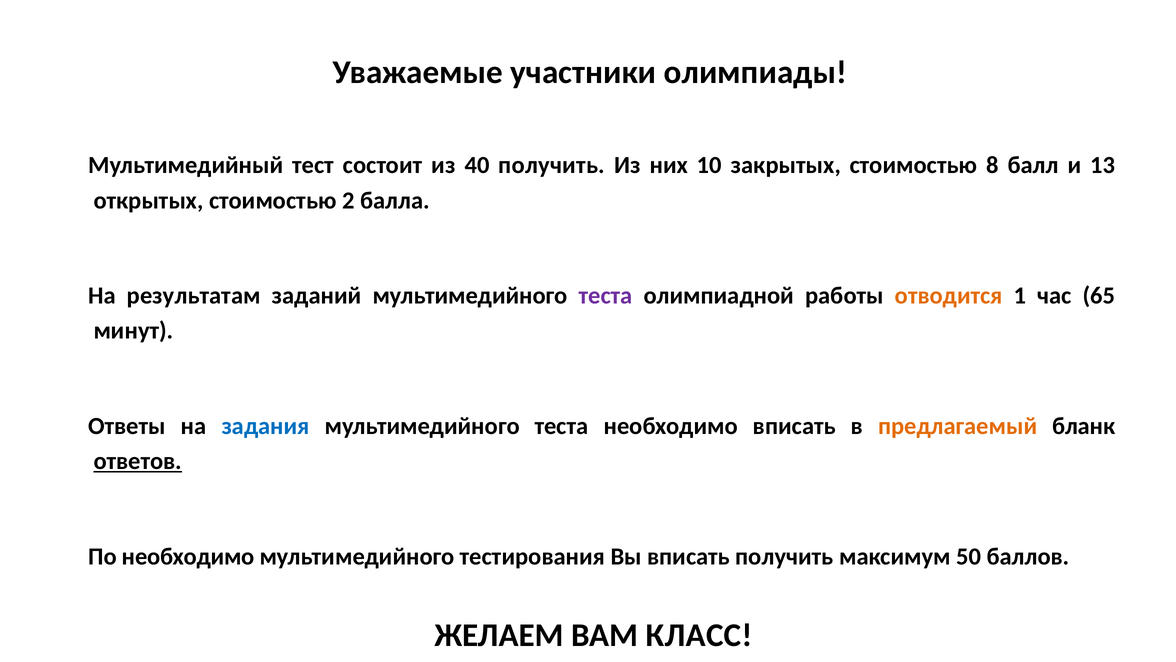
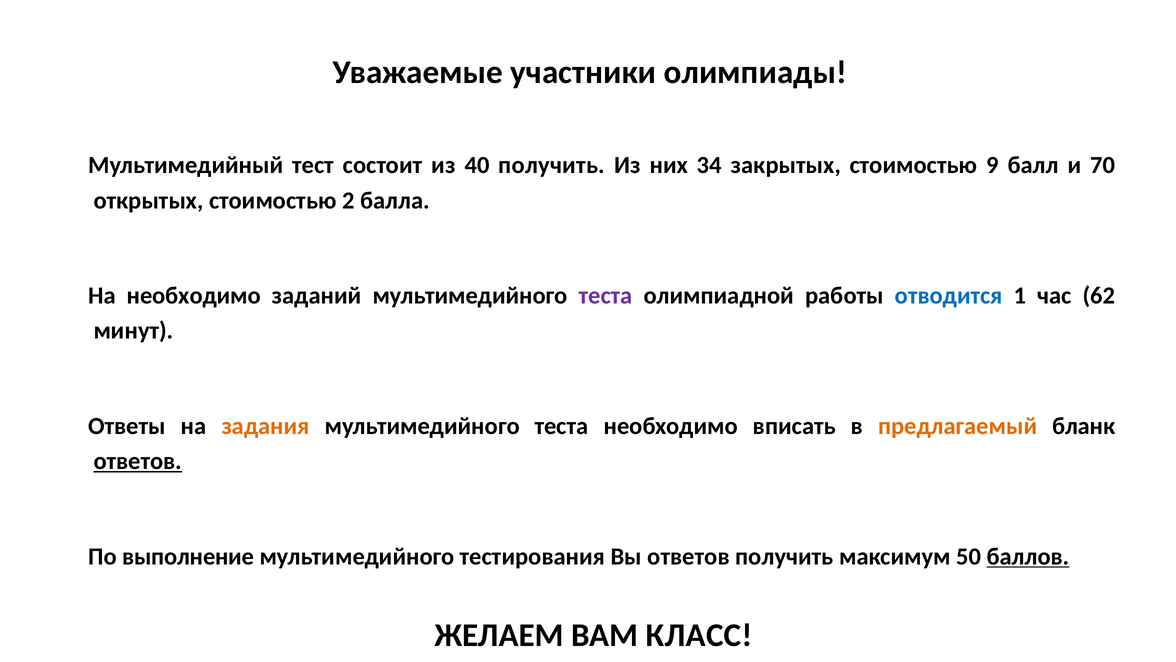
10: 10 -> 34
8: 8 -> 9
13: 13 -> 70
На результатам: результатам -> необходимо
отводится colour: orange -> blue
65: 65 -> 62
задания colour: blue -> orange
По необходимо: необходимо -> выполнение
Вы вписать: вписать -> ответов
баллов underline: none -> present
